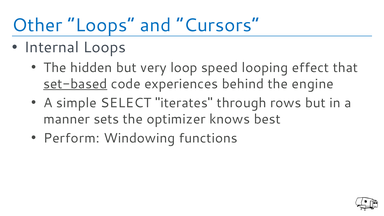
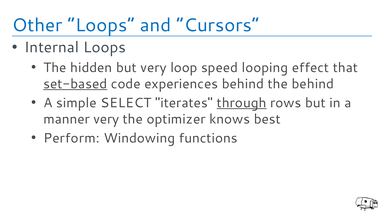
the engine: engine -> behind
through underline: none -> present
manner sets: sets -> very
